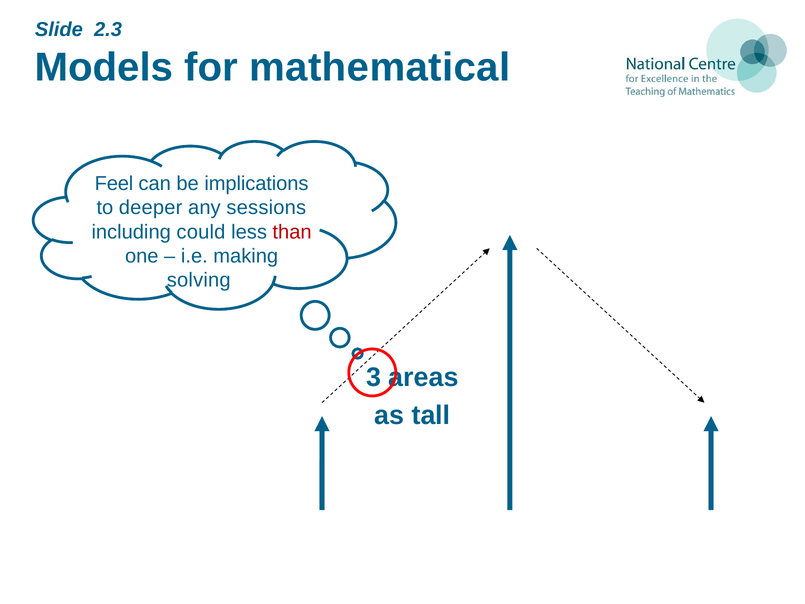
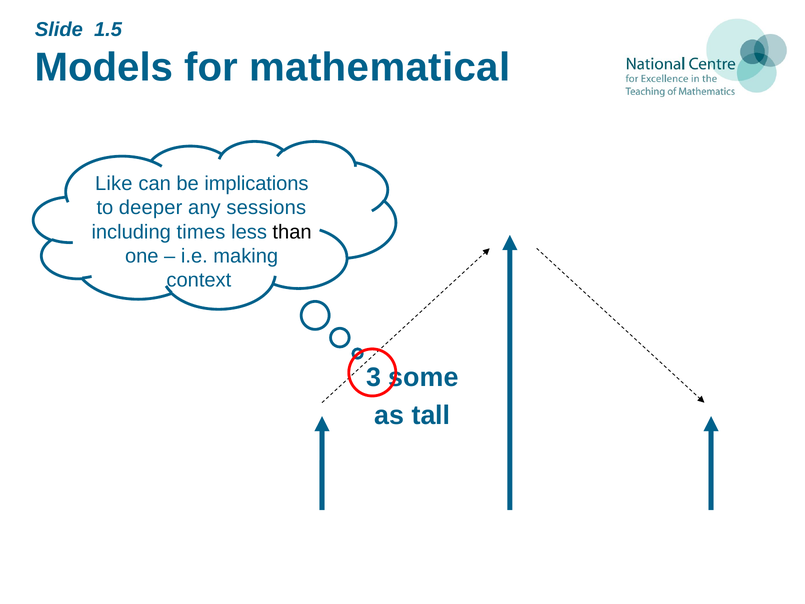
2.3: 2.3 -> 1.5
Feel: Feel -> Like
could: could -> times
than colour: red -> black
solving: solving -> context
areas: areas -> some
